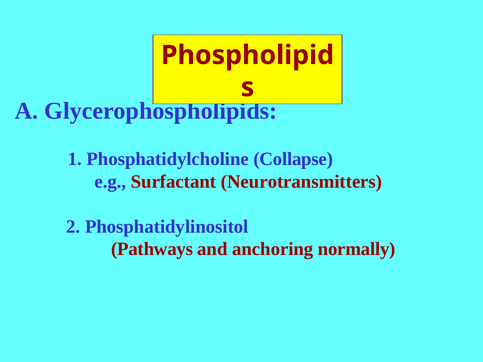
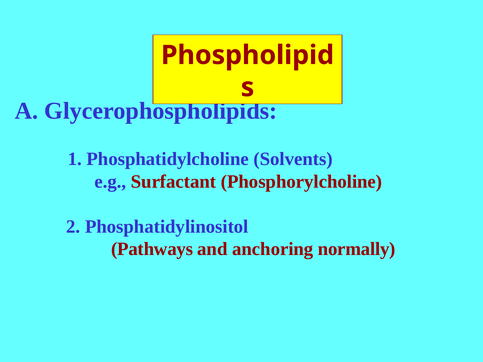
Collapse: Collapse -> Solvents
Neurotransmitters: Neurotransmitters -> Phosphorylcholine
